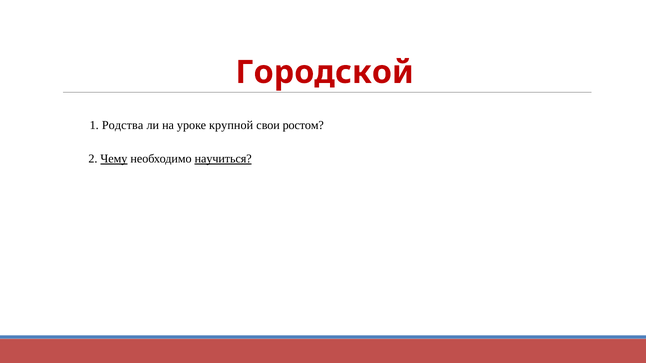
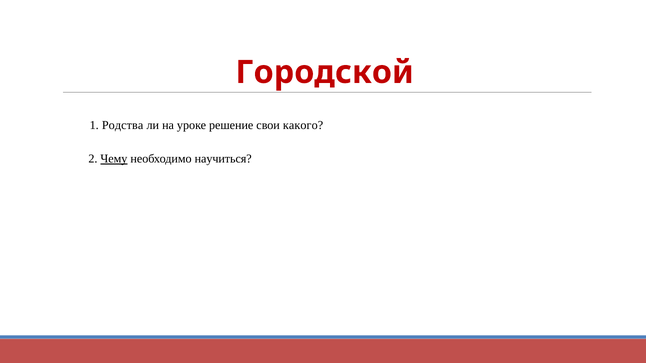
крупной: крупной -> решение
ростом: ростом -> какого
научиться underline: present -> none
